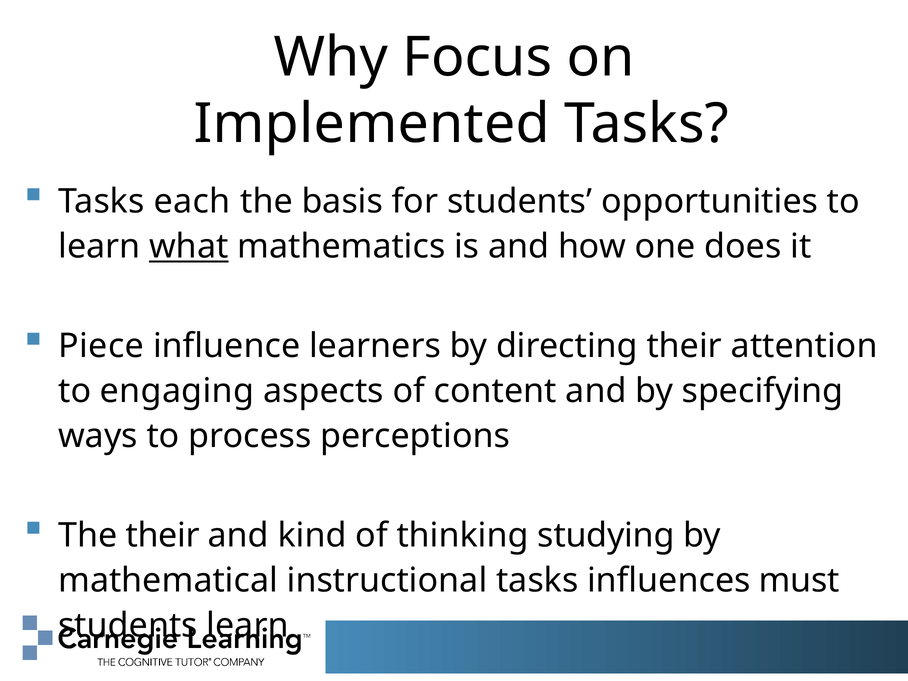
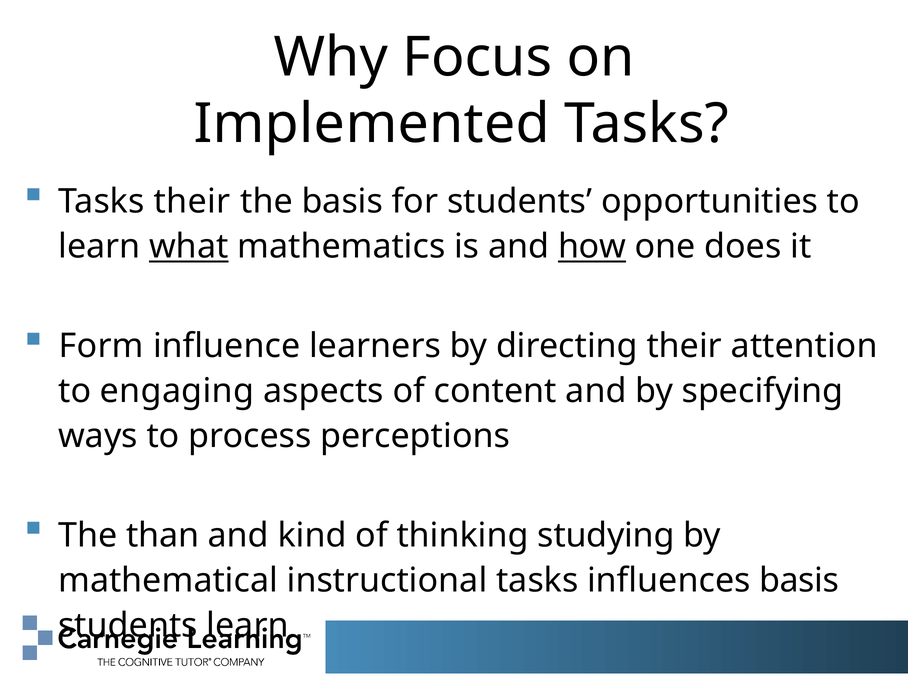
Tasks each: each -> their
how underline: none -> present
Piece: Piece -> Form
The their: their -> than
influences must: must -> basis
